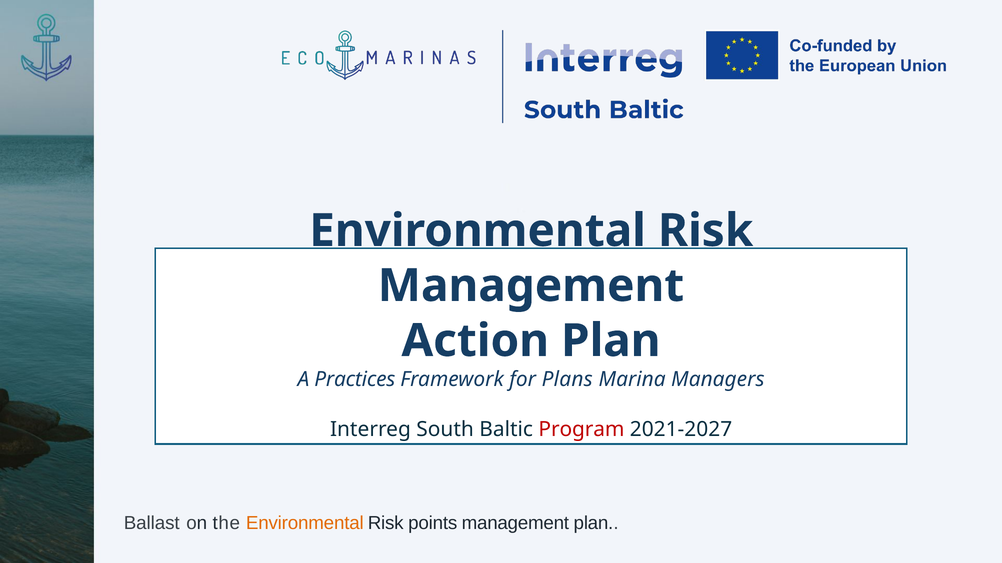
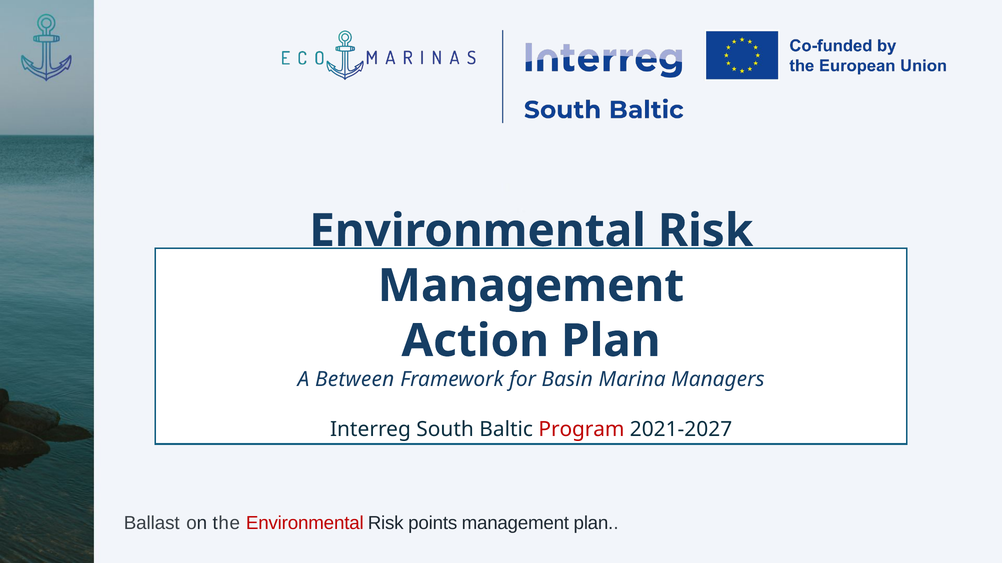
Practices: Practices -> Between
Plans: Plans -> Basin
Environmental at (305, 524) colour: orange -> red
